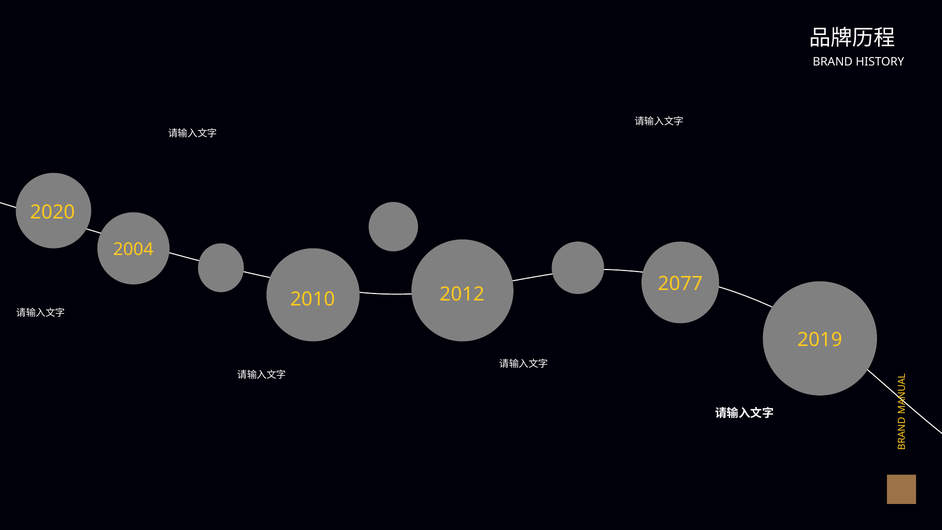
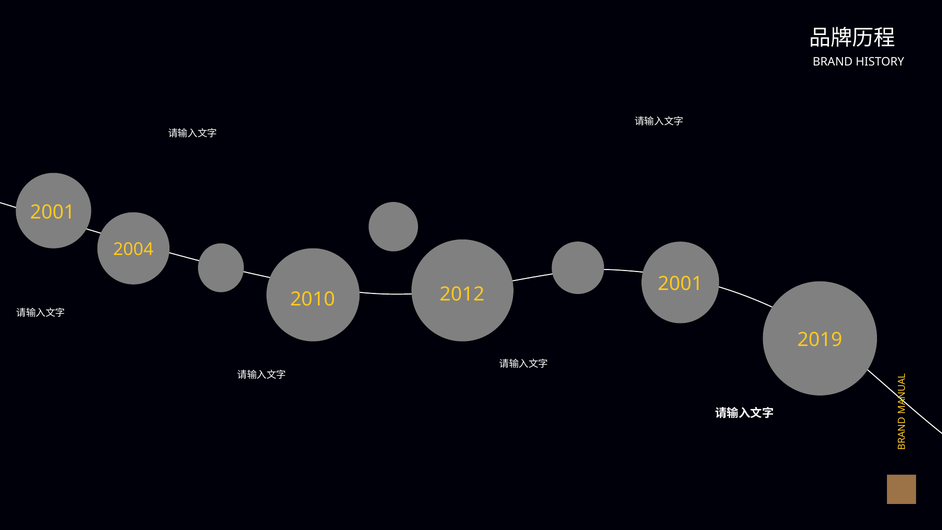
2020 at (53, 212): 2020 -> 2001
2077 at (680, 284): 2077 -> 2001
